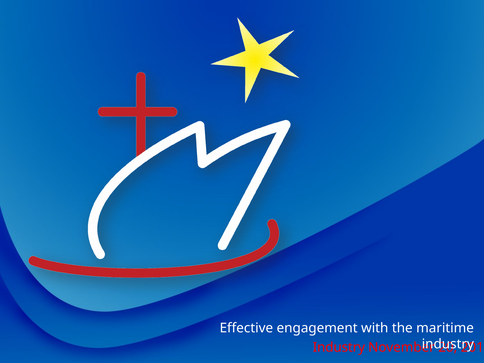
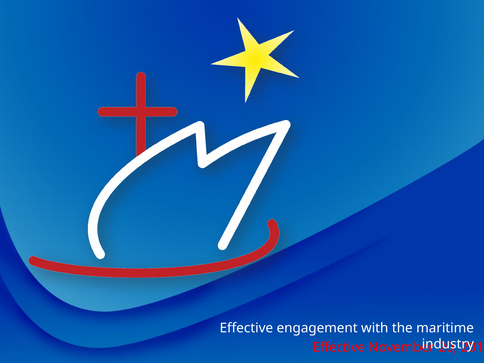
Industry at (339, 348): Industry -> Effective
